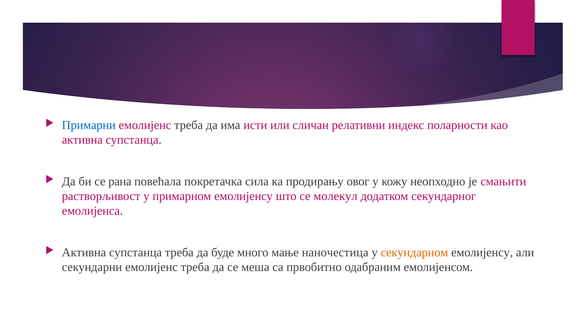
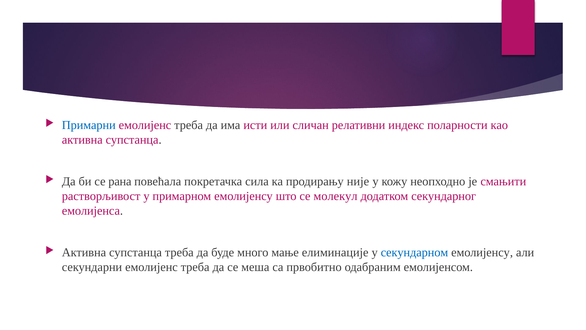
овог: овог -> није
наночестица: наночестица -> елиминације
секундарном colour: orange -> blue
